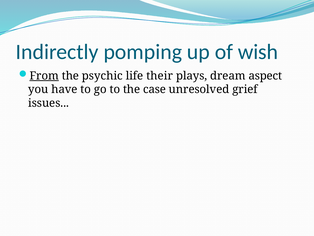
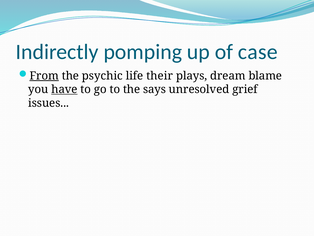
wish: wish -> case
aspect: aspect -> blame
have underline: none -> present
case: case -> says
